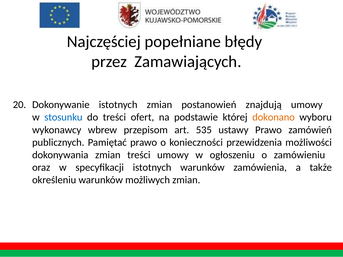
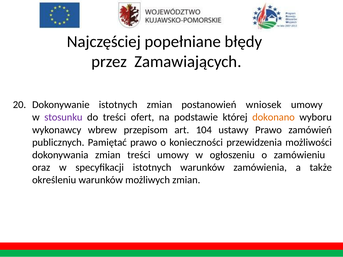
znajdują: znajdują -> wniosek
stosunku colour: blue -> purple
535: 535 -> 104
